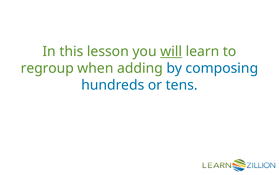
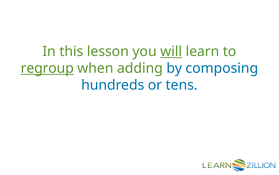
regroup underline: none -> present
